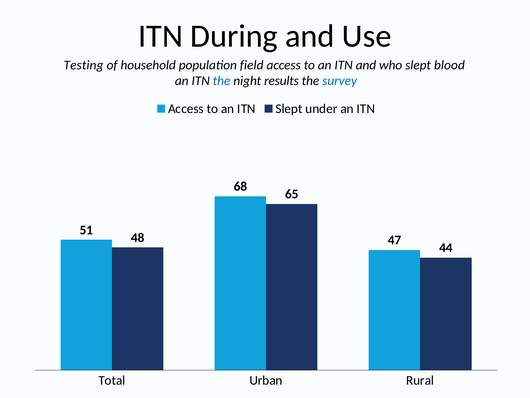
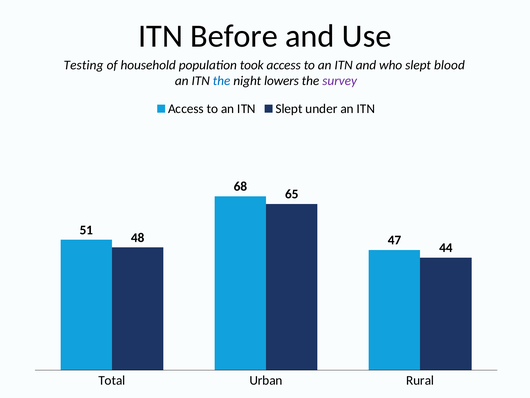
During: During -> Before
field: field -> took
results: results -> lowers
survey colour: blue -> purple
